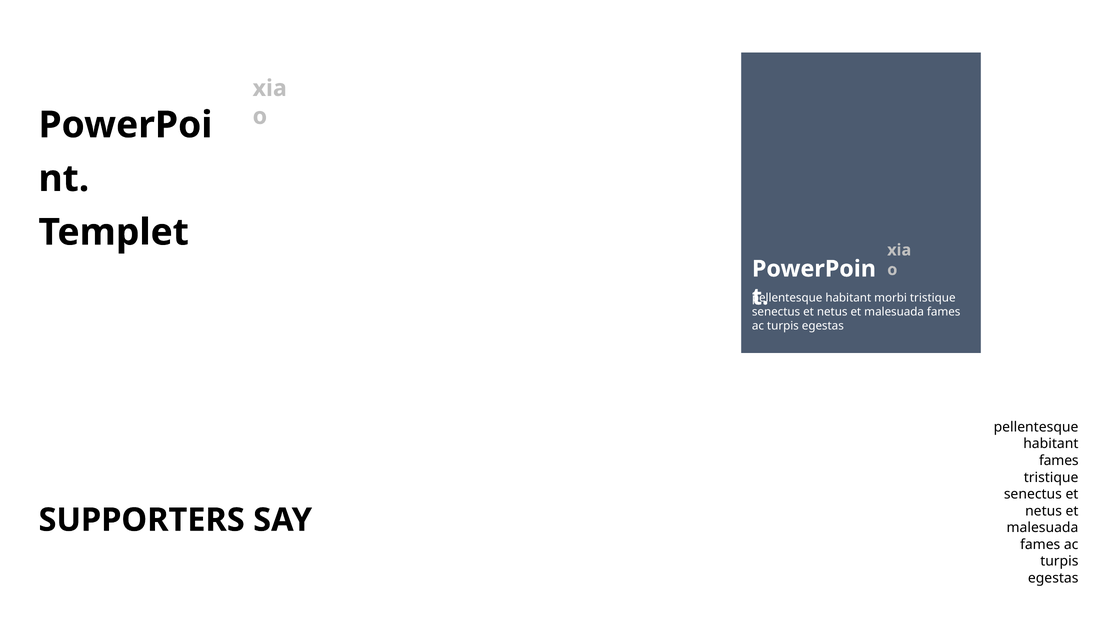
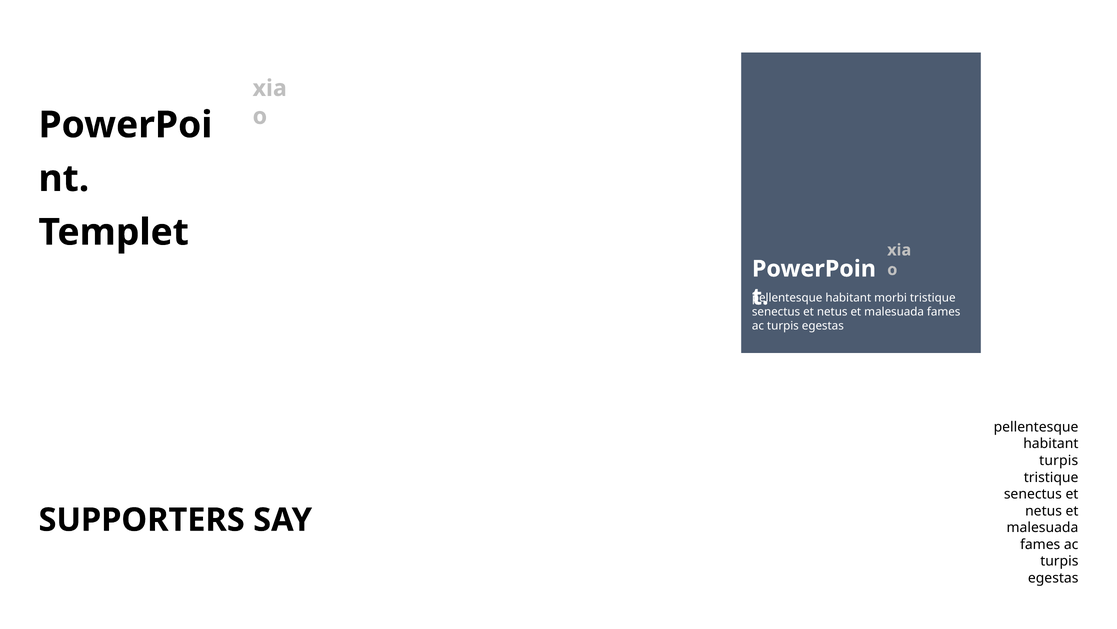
fames at (1059, 460): fames -> turpis
